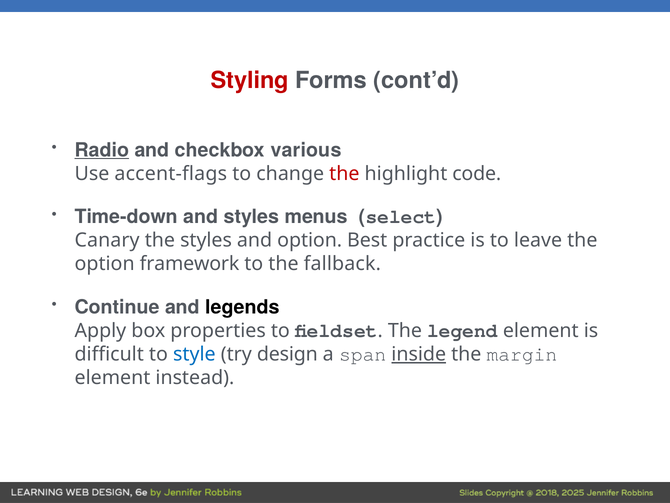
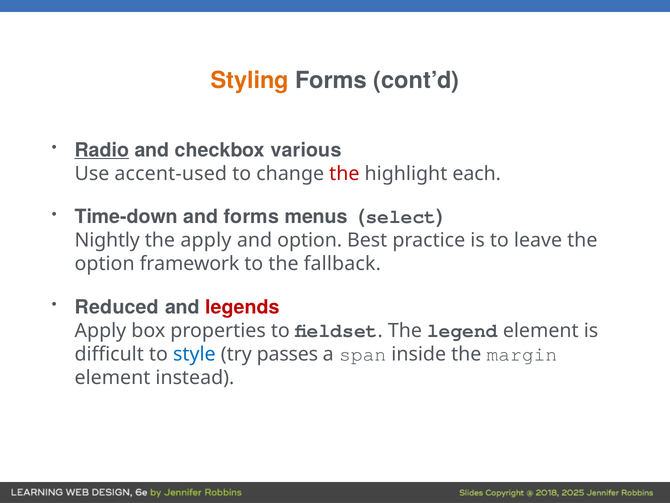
Styling colour: red -> orange
accent-flags: accent-flags -> accent-used
code: code -> each
and styles: styles -> forms
Canary: Canary -> Nightly
the styles: styles -> apply
Continue: Continue -> Reduced
legends colour: black -> red
design: design -> passes
inside underline: present -> none
